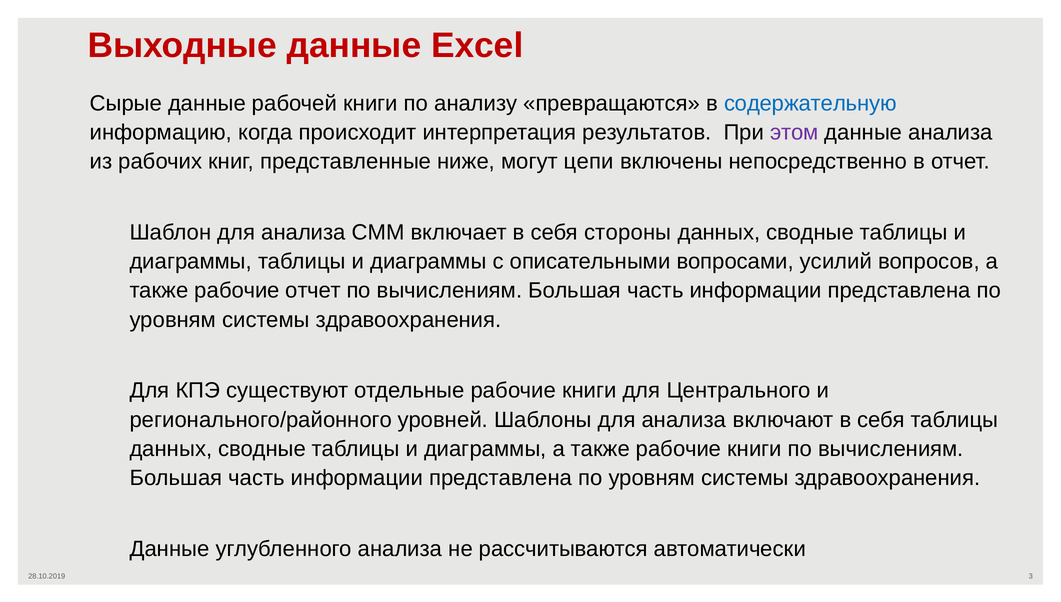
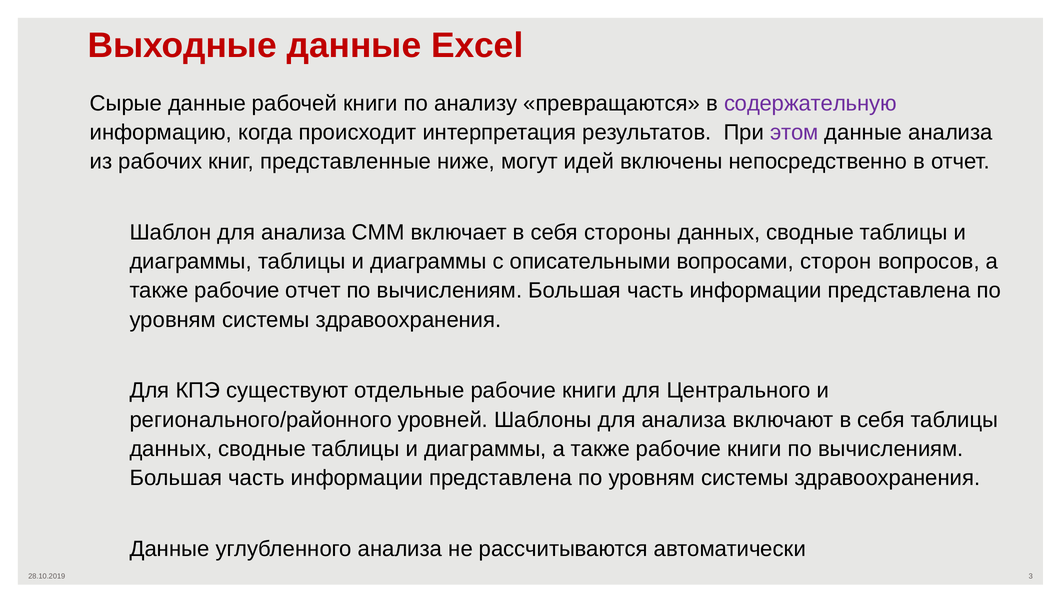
содержательную colour: blue -> purple
цепи: цепи -> идей
усилий: усилий -> сторон
